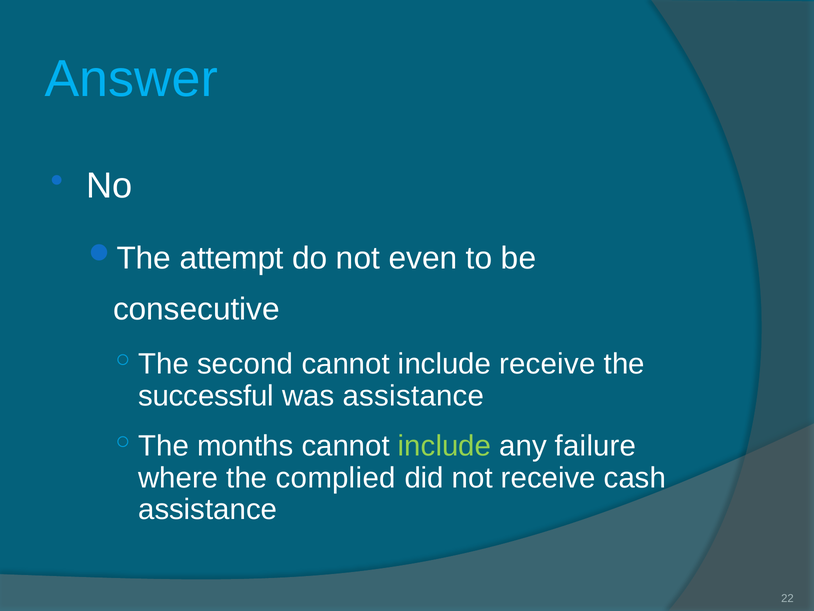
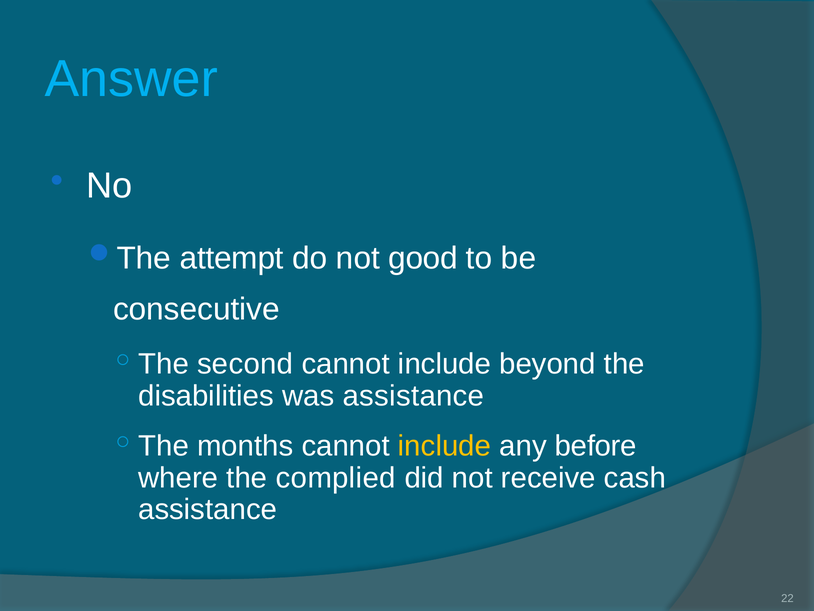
even: even -> good
include receive: receive -> beyond
successful: successful -> disabilities
include at (445, 446) colour: light green -> yellow
failure: failure -> before
